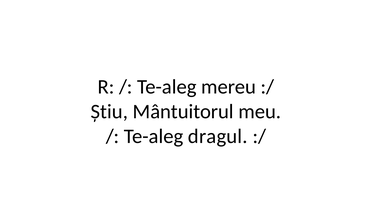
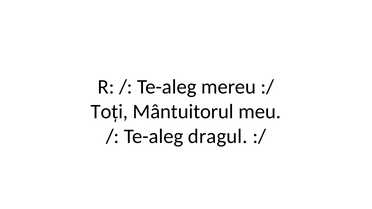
Știu: Știu -> Toți
